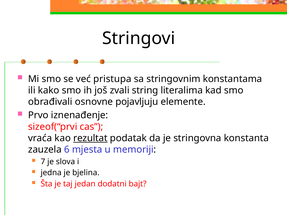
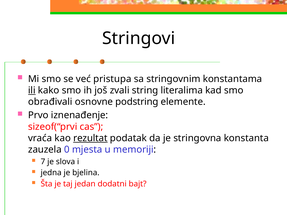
ili underline: none -> present
pojavljuju: pojavljuju -> podstring
6: 6 -> 0
